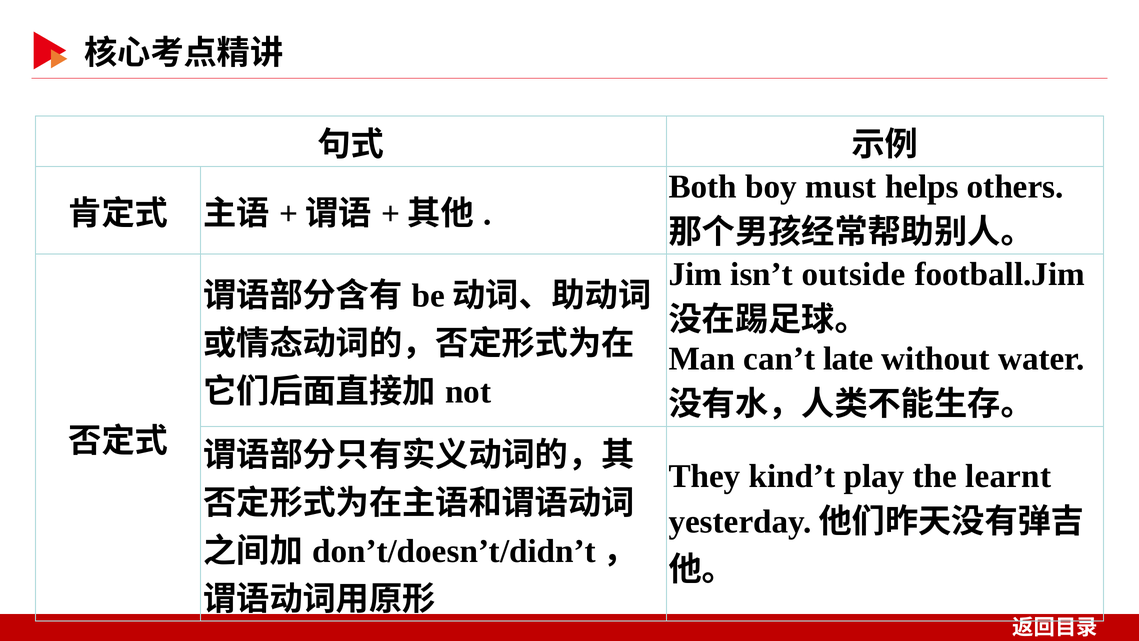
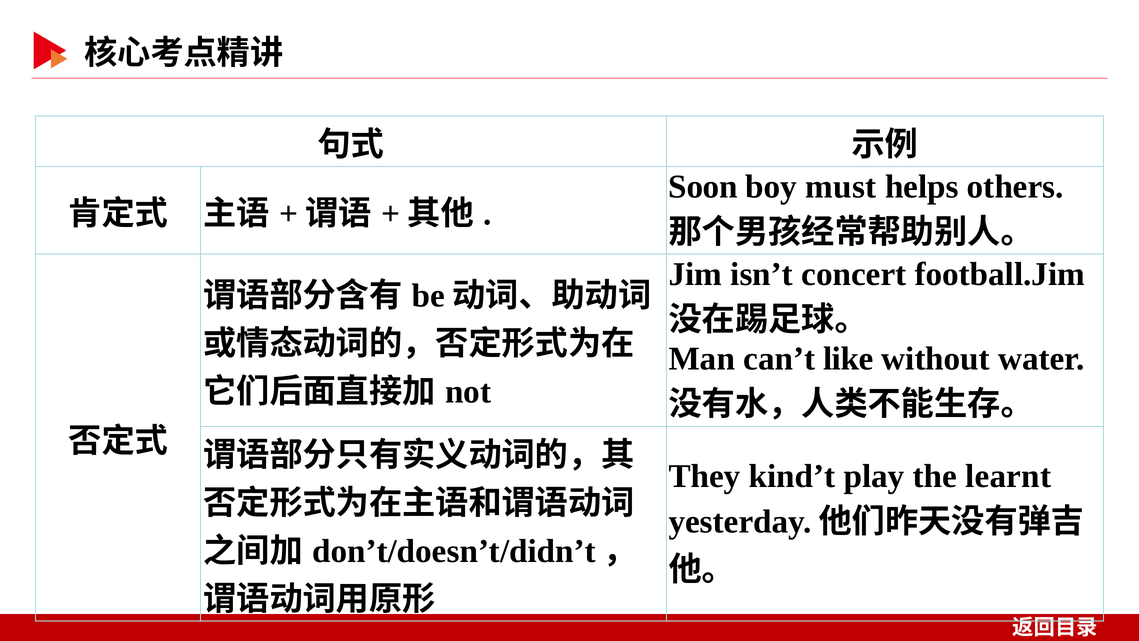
Both: Both -> Soon
outside: outside -> concert
late: late -> like
